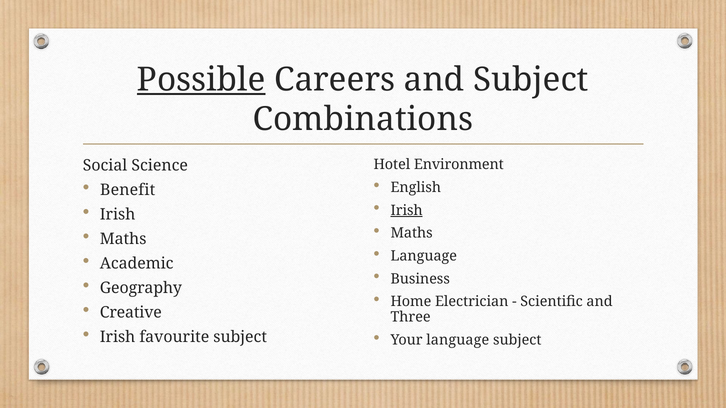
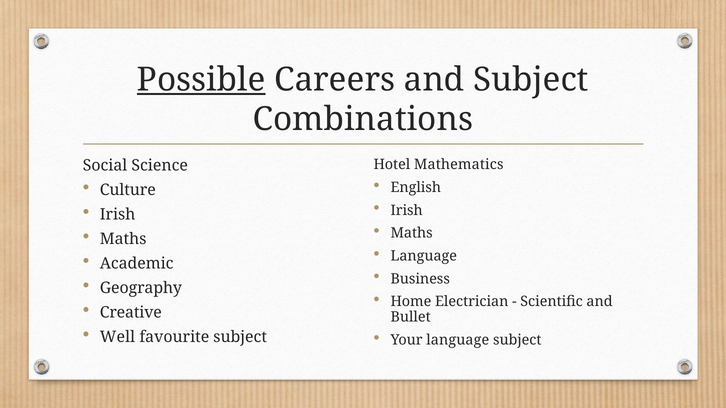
Environment: Environment -> Mathematics
Benefit: Benefit -> Culture
Irish at (407, 211) underline: present -> none
Three: Three -> Bullet
Irish at (118, 337): Irish -> Well
